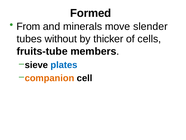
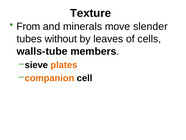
Formed: Formed -> Texture
thicker: thicker -> leaves
fruits-tube: fruits-tube -> walls-tube
plates colour: blue -> orange
